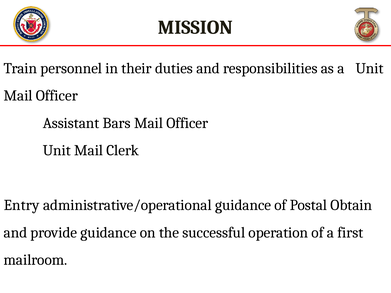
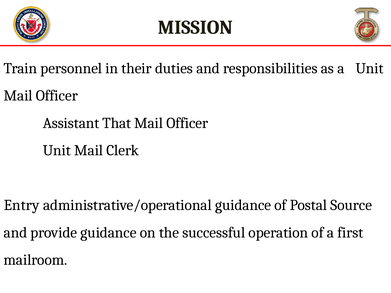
Bars: Bars -> That
Obtain: Obtain -> Source
